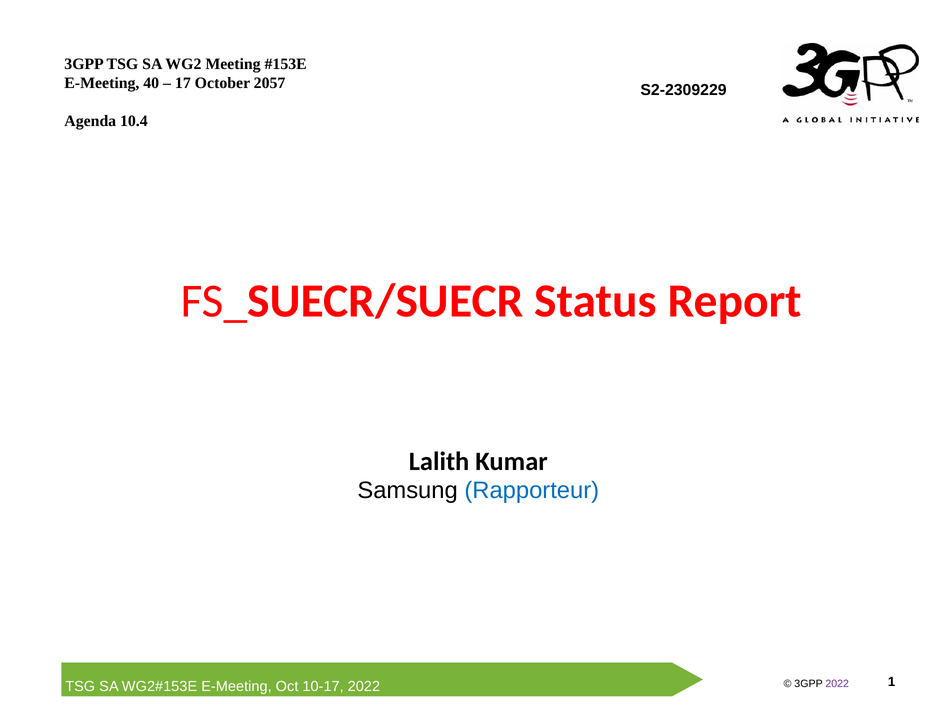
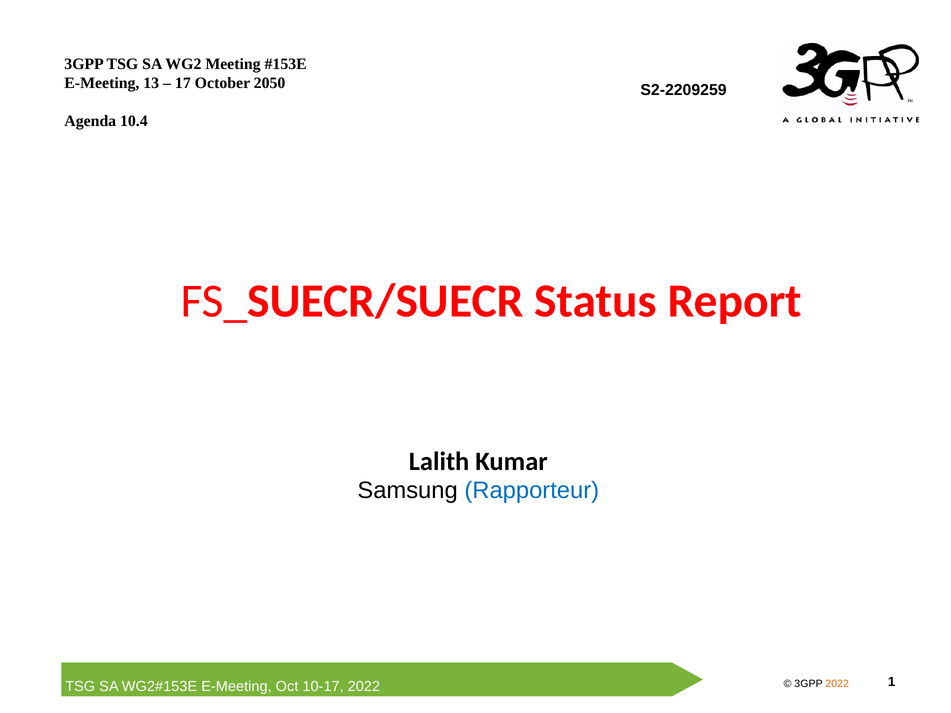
40: 40 -> 13
2057: 2057 -> 2050
S2-2309229: S2-2309229 -> S2-2209259
2022 at (837, 684) colour: purple -> orange
